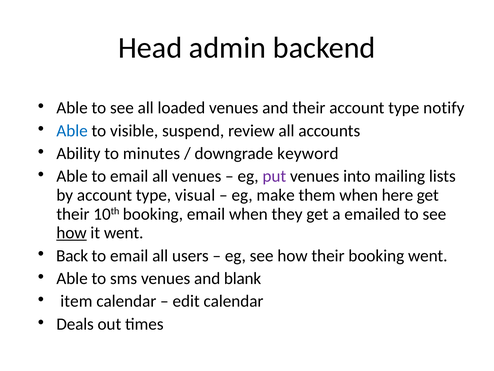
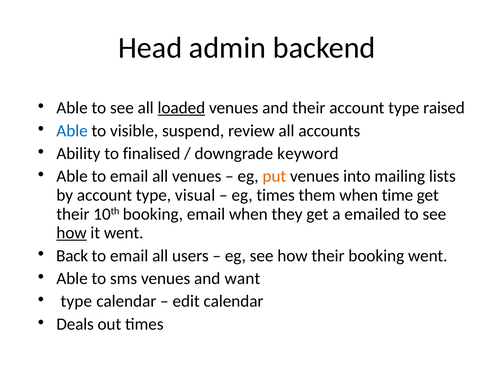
loaded underline: none -> present
notify: notify -> raised
minutes: minutes -> finalised
put colour: purple -> orange
eg make: make -> times
here: here -> time
blank: blank -> want
item at (76, 301): item -> type
